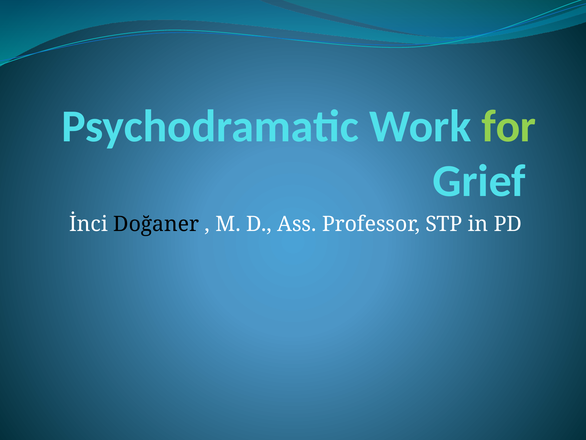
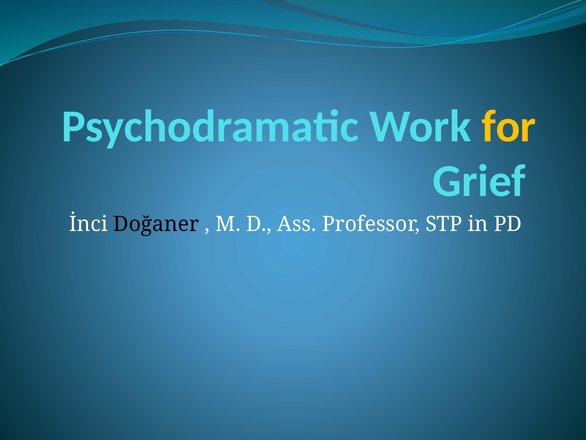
for colour: light green -> yellow
